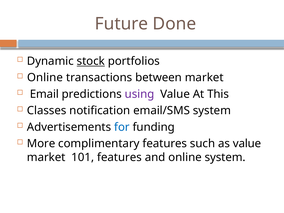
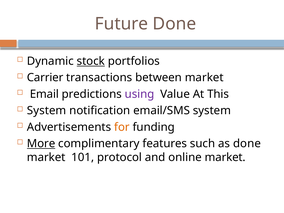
Online at (45, 78): Online -> Carrier
Classes at (47, 111): Classes -> System
for colour: blue -> orange
More underline: none -> present
as value: value -> done
101 features: features -> protocol
online system: system -> market
